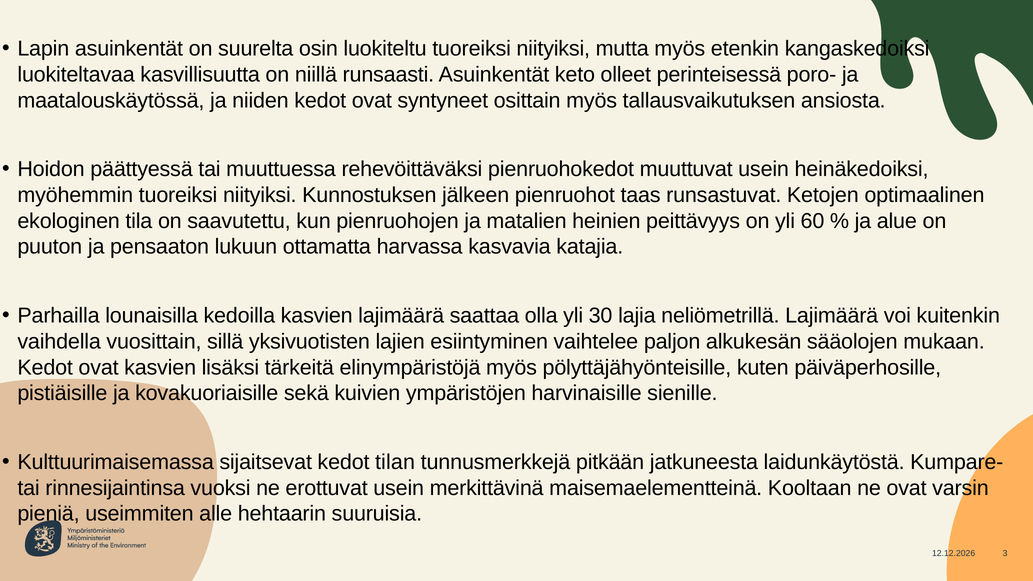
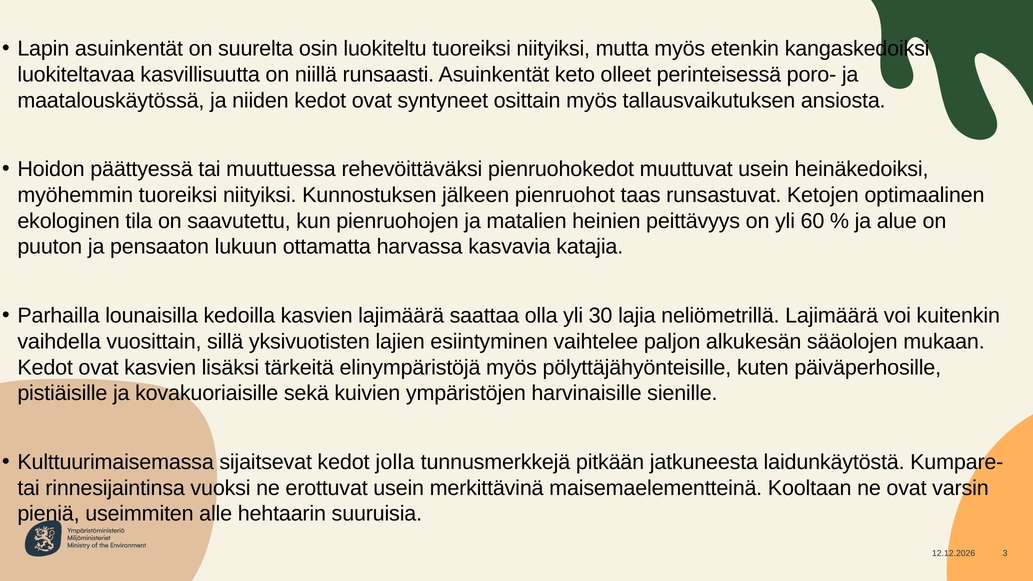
tilan: tilan -> jolla
